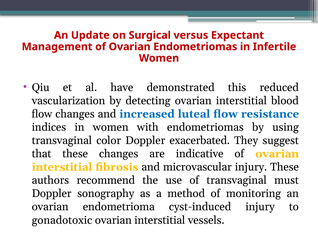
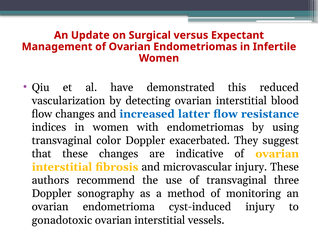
luteal: luteal -> latter
must: must -> three
